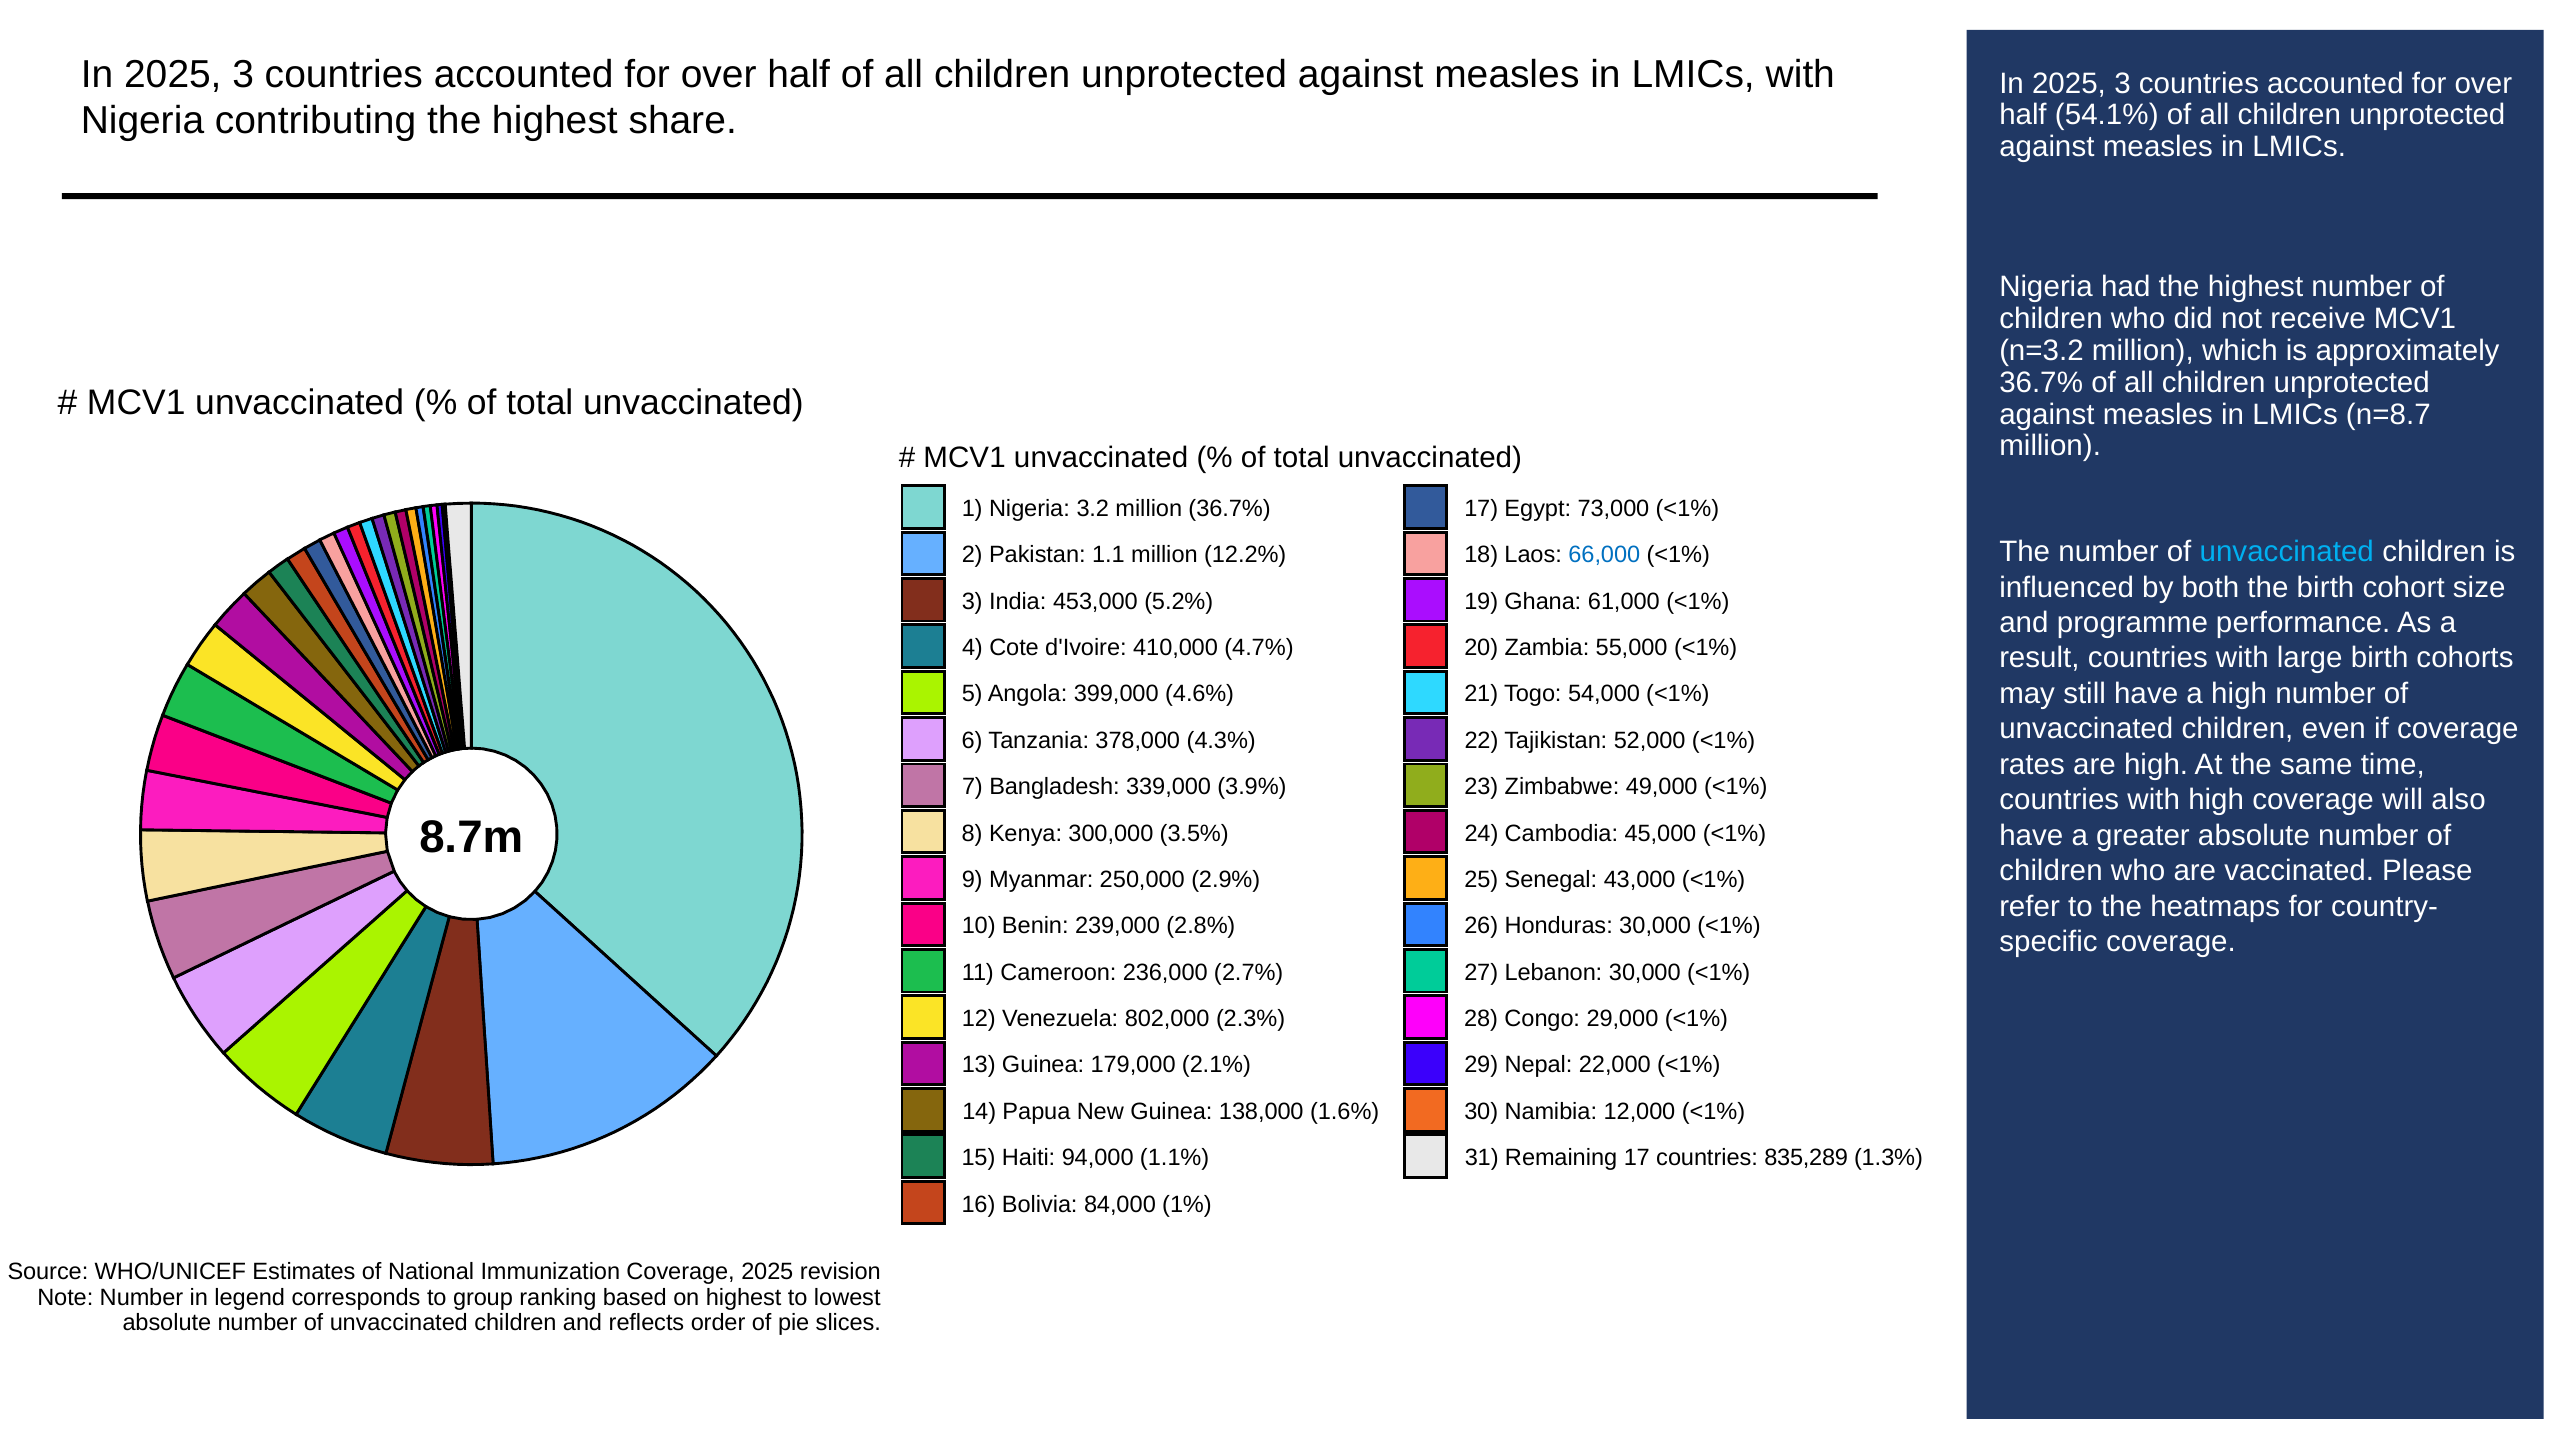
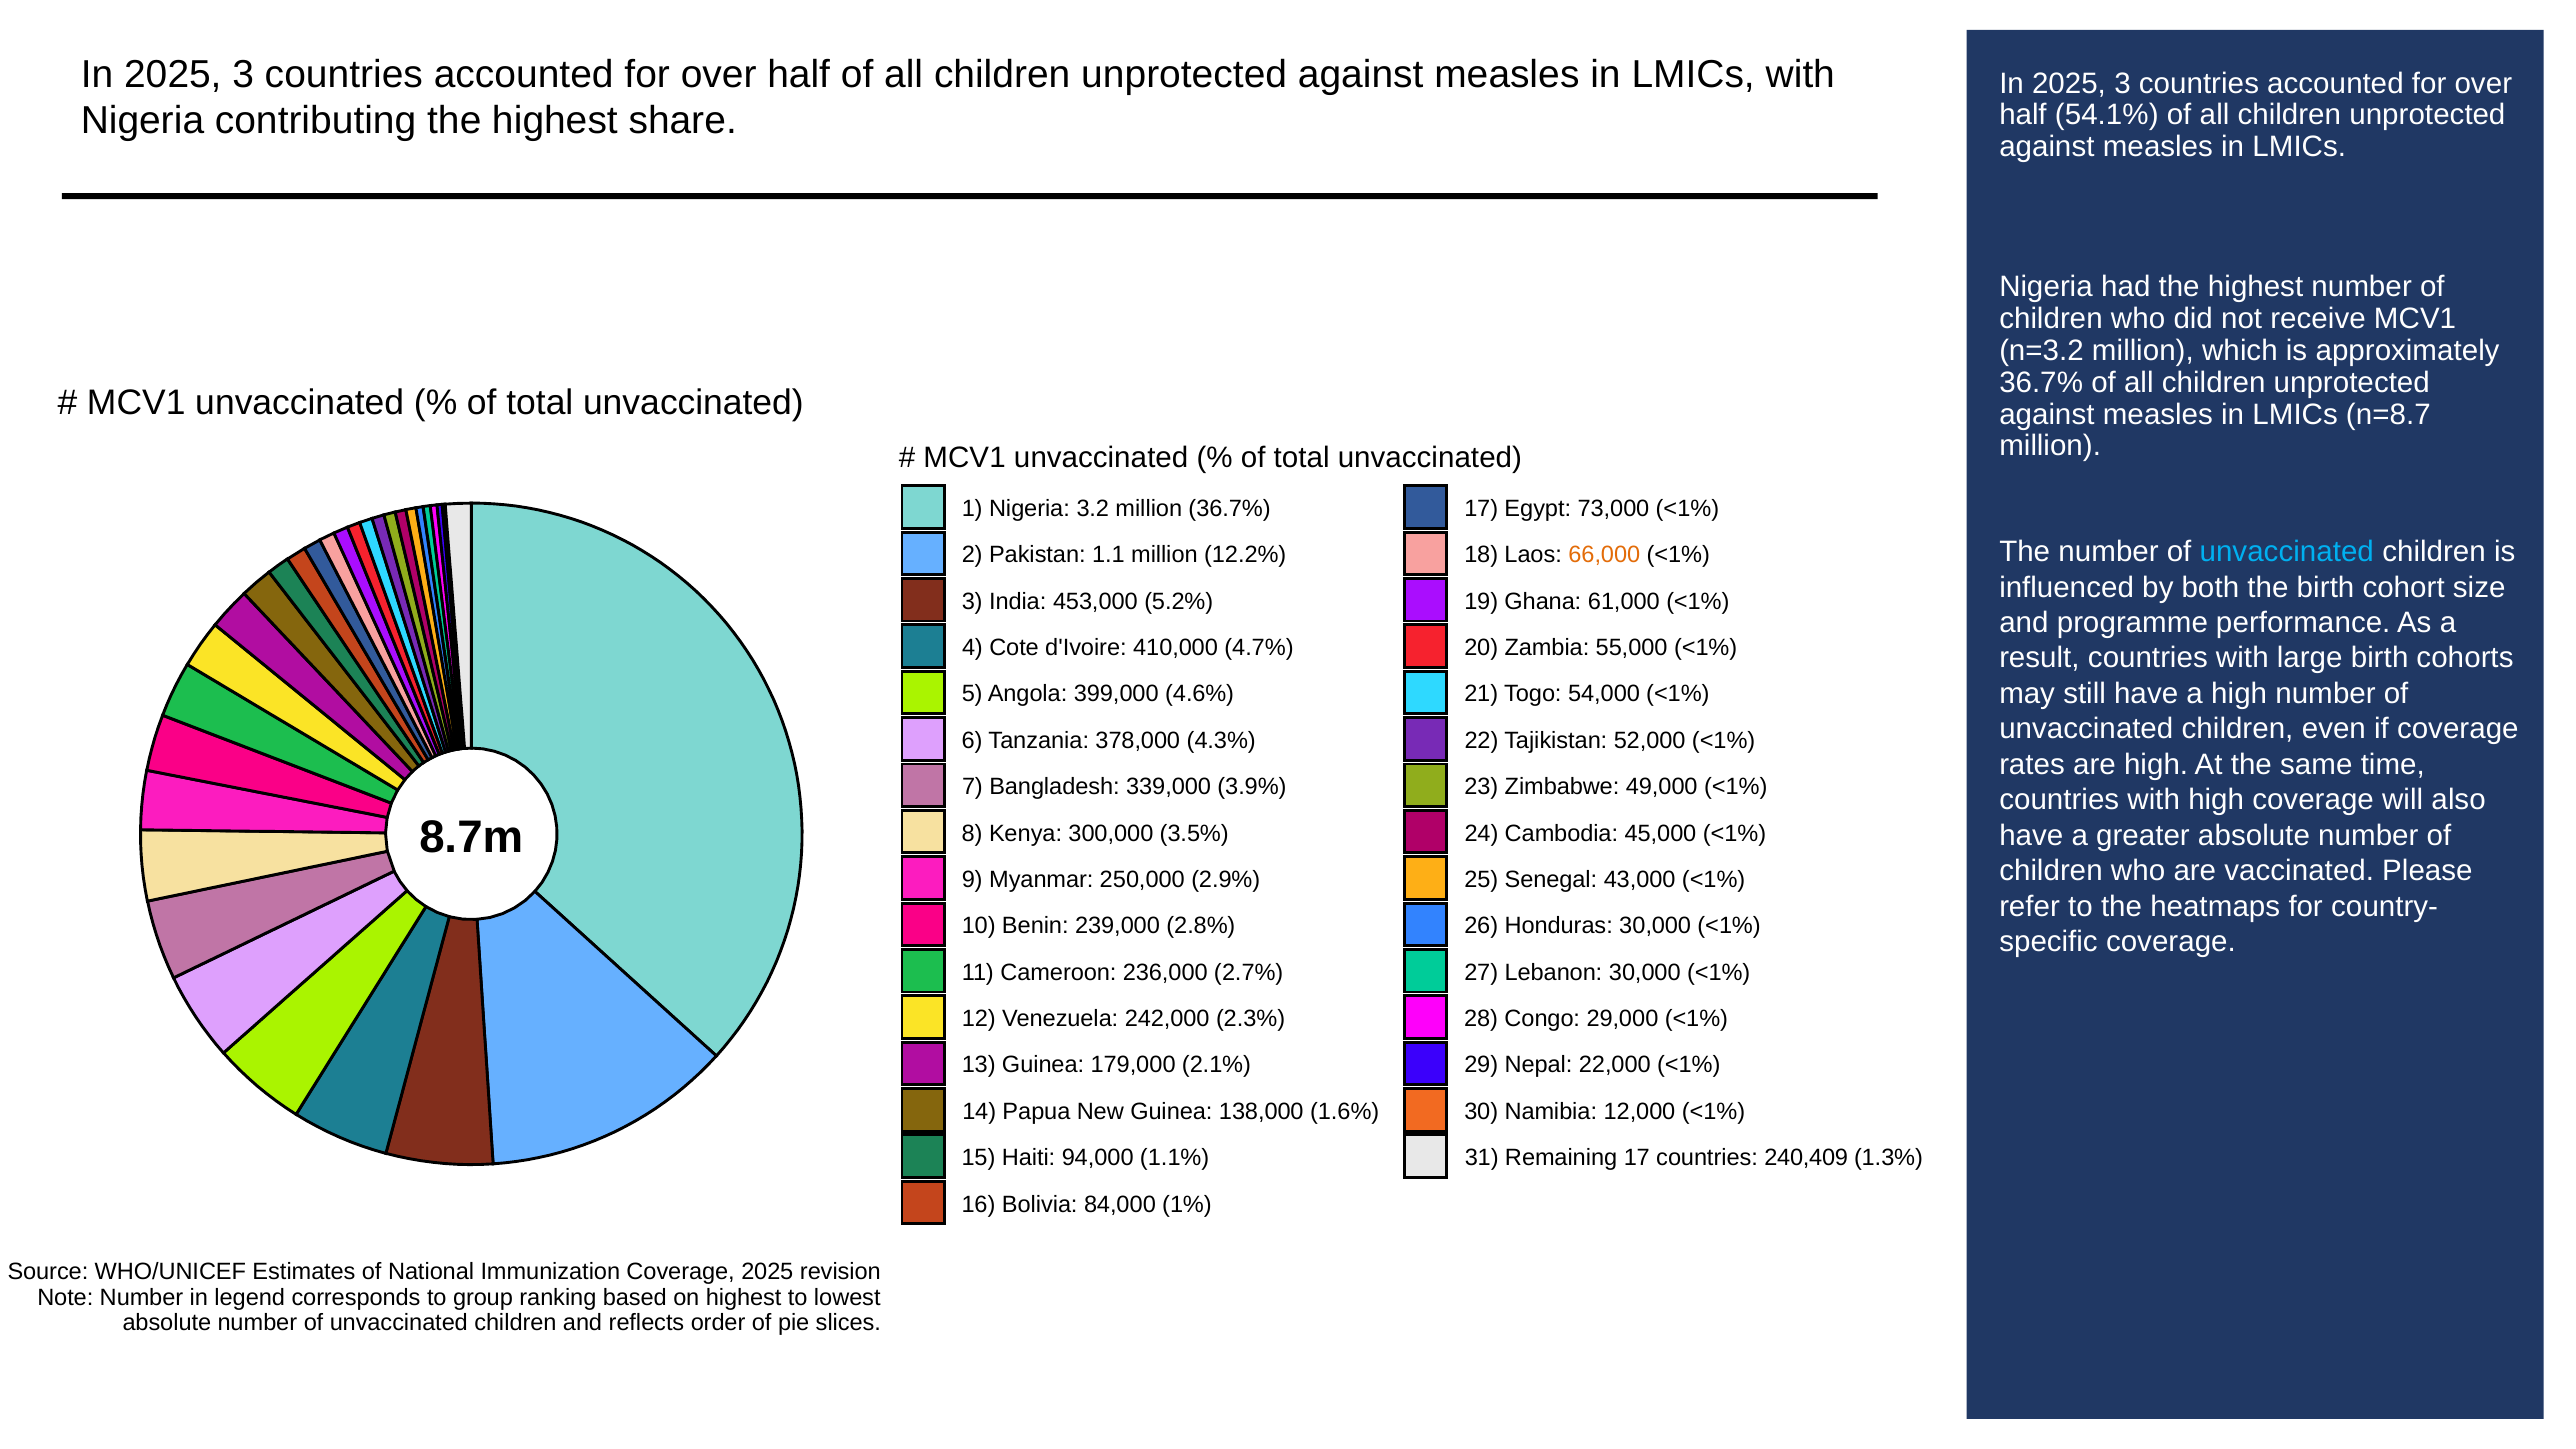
66,000 colour: blue -> orange
802,000: 802,000 -> 242,000
835,289: 835,289 -> 240,409
